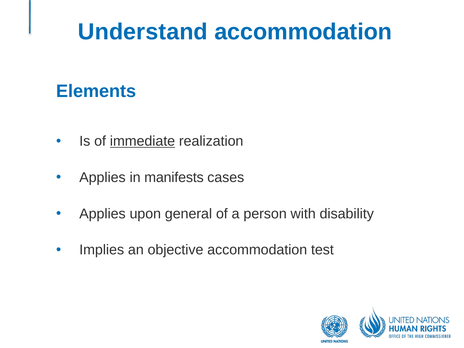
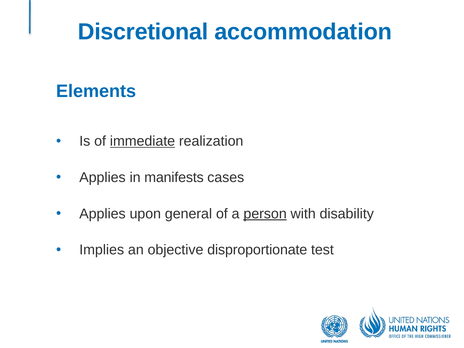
Understand: Understand -> Discretional
person underline: none -> present
objective accommodation: accommodation -> disproportionate
